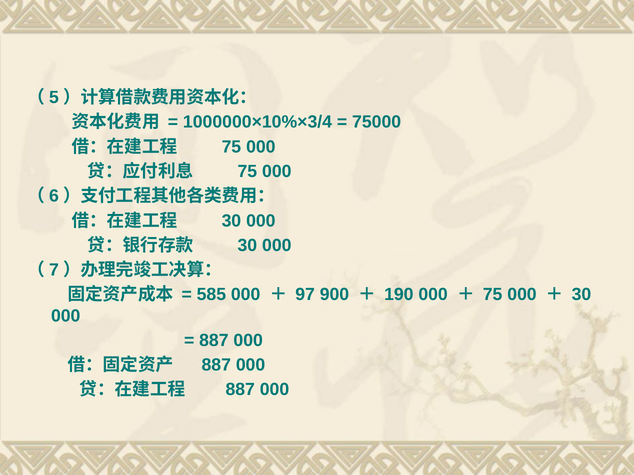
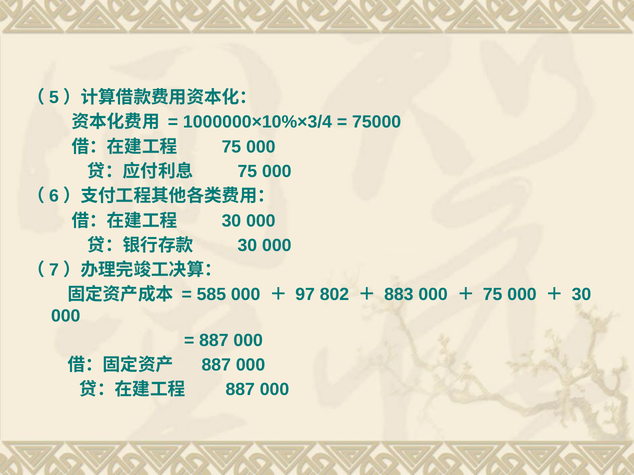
900: 900 -> 802
190: 190 -> 883
